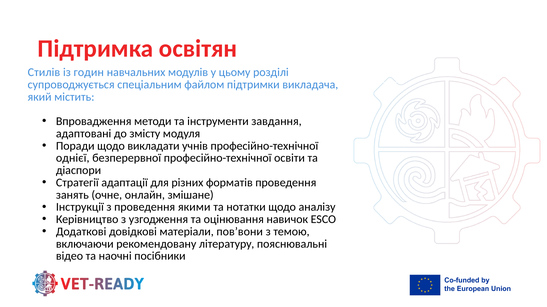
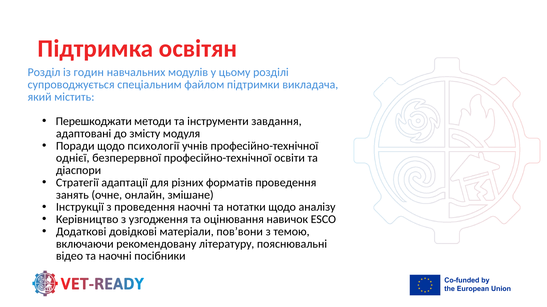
Стилів: Стилів -> Розділ
Впровадження: Впровадження -> Перешкоджати
викладати: викладати -> психології
проведення якими: якими -> наочні
